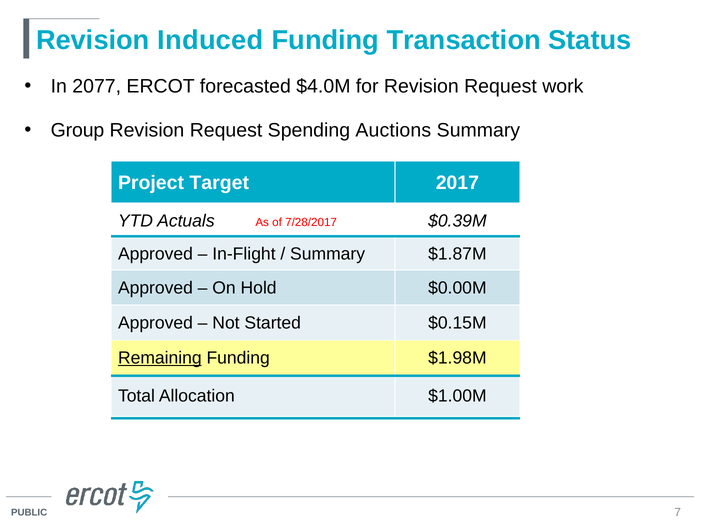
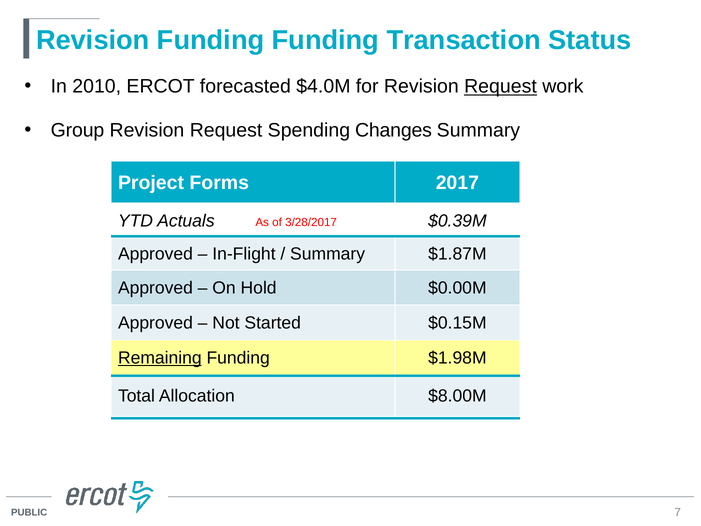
Revision Induced: Induced -> Funding
2077: 2077 -> 2010
Request at (500, 87) underline: none -> present
Auctions: Auctions -> Changes
Target: Target -> Forms
7/28/2017: 7/28/2017 -> 3/28/2017
$1.00M: $1.00M -> $8.00M
